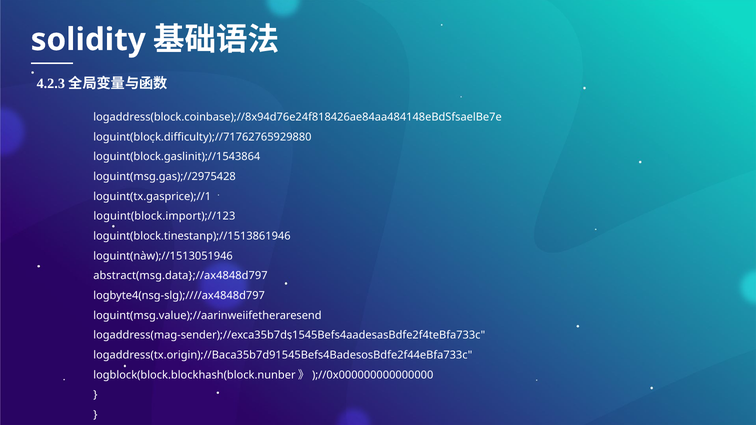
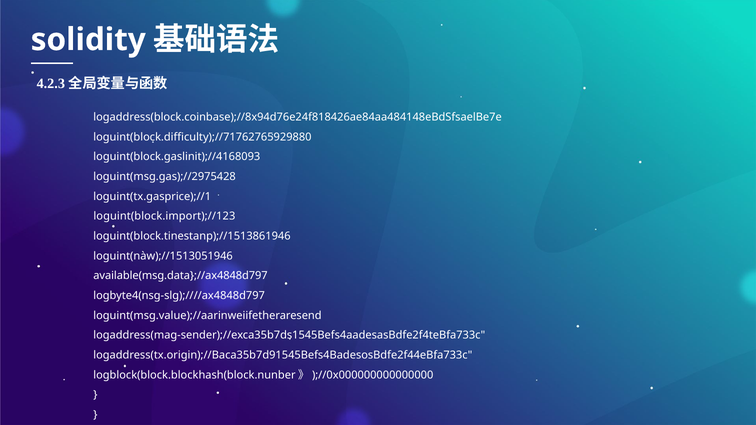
loguint(block.gaslinit);//1543864: loguint(block.gaslinit);//1543864 -> loguint(block.gaslinit);//4168093
abstract(msg.data};//ax4848d797: abstract(msg.data};//ax4848d797 -> available(msg.data};//ax4848d797
